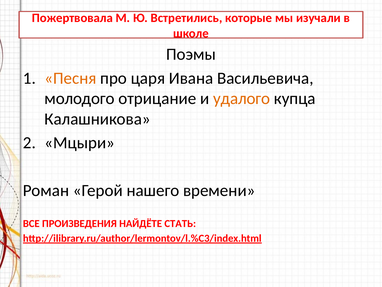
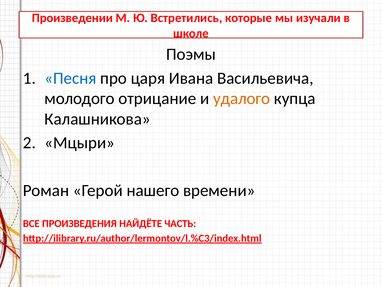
Пожертвовала: Пожертвовала -> Произведении
Песня colour: orange -> blue
СТАТЬ: СТАТЬ -> ЧАСТЬ
